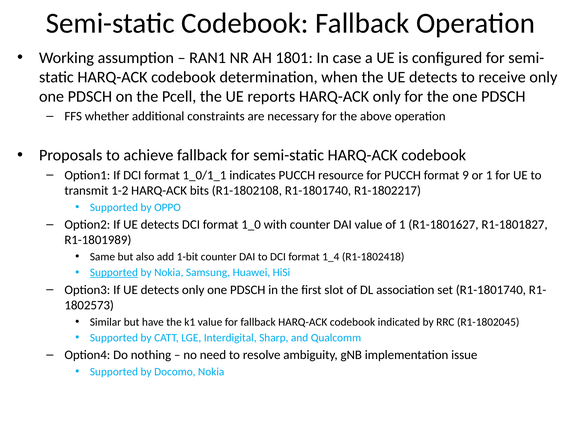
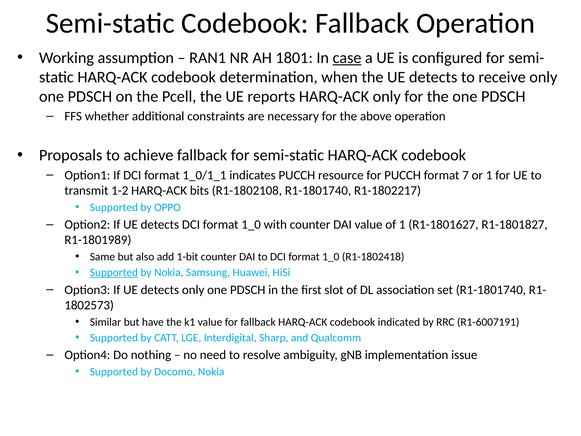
case underline: none -> present
9: 9 -> 7
to DCI format 1_4: 1_4 -> 1_0
R1-1802045: R1-1802045 -> R1-6007191
